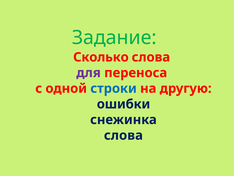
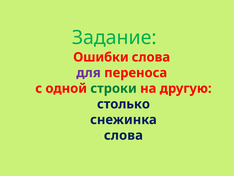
Сколько: Сколько -> Ошибки
строки colour: blue -> green
ошибки: ошибки -> столько
